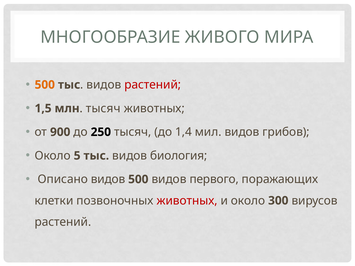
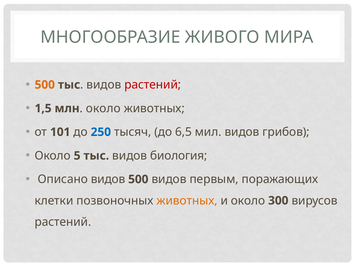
тысяч at (103, 109): тысяч -> около
900: 900 -> 101
250 colour: black -> blue
1,4: 1,4 -> 6,5
первого: первого -> первым
животных at (187, 201) colour: red -> orange
